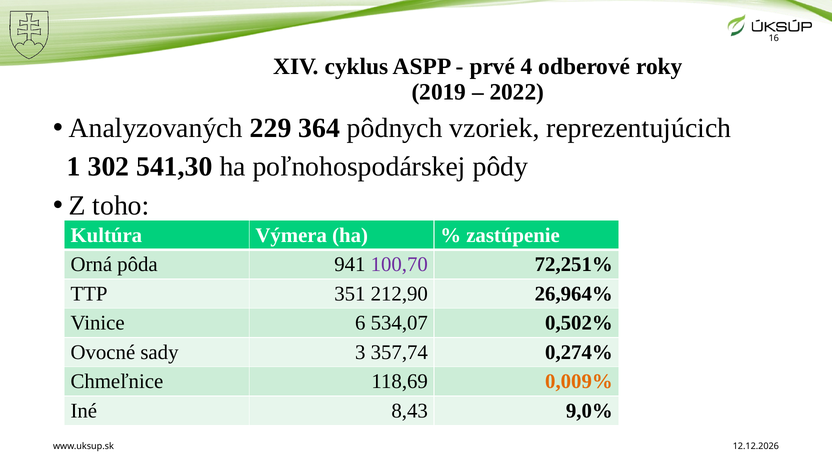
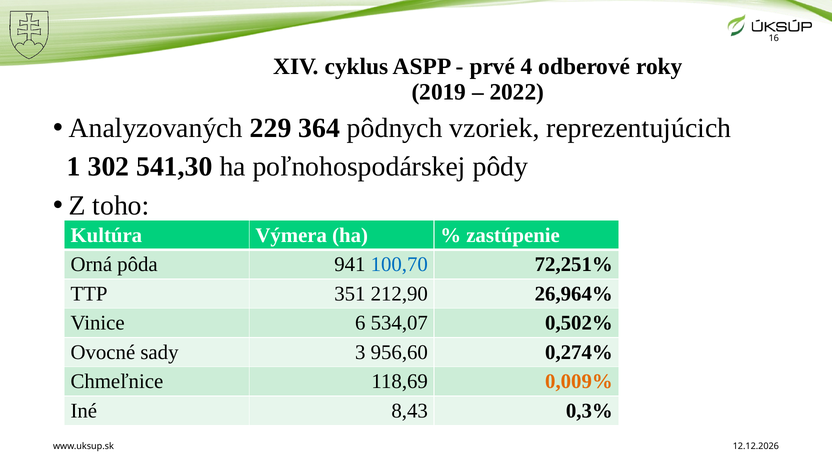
100,70 colour: purple -> blue
357,74: 357,74 -> 956,60
9,0%: 9,0% -> 0,3%
